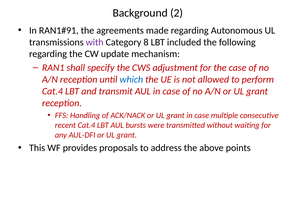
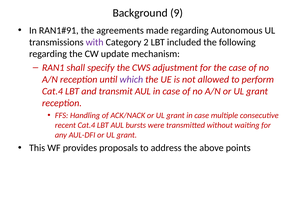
2: 2 -> 9
8: 8 -> 2
which colour: blue -> purple
